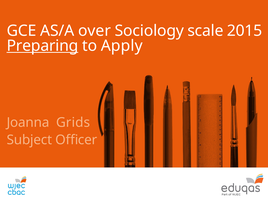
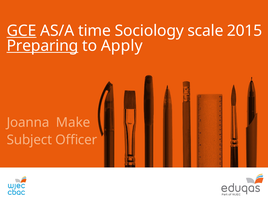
GCE underline: none -> present
over: over -> time
Grids: Grids -> Make
